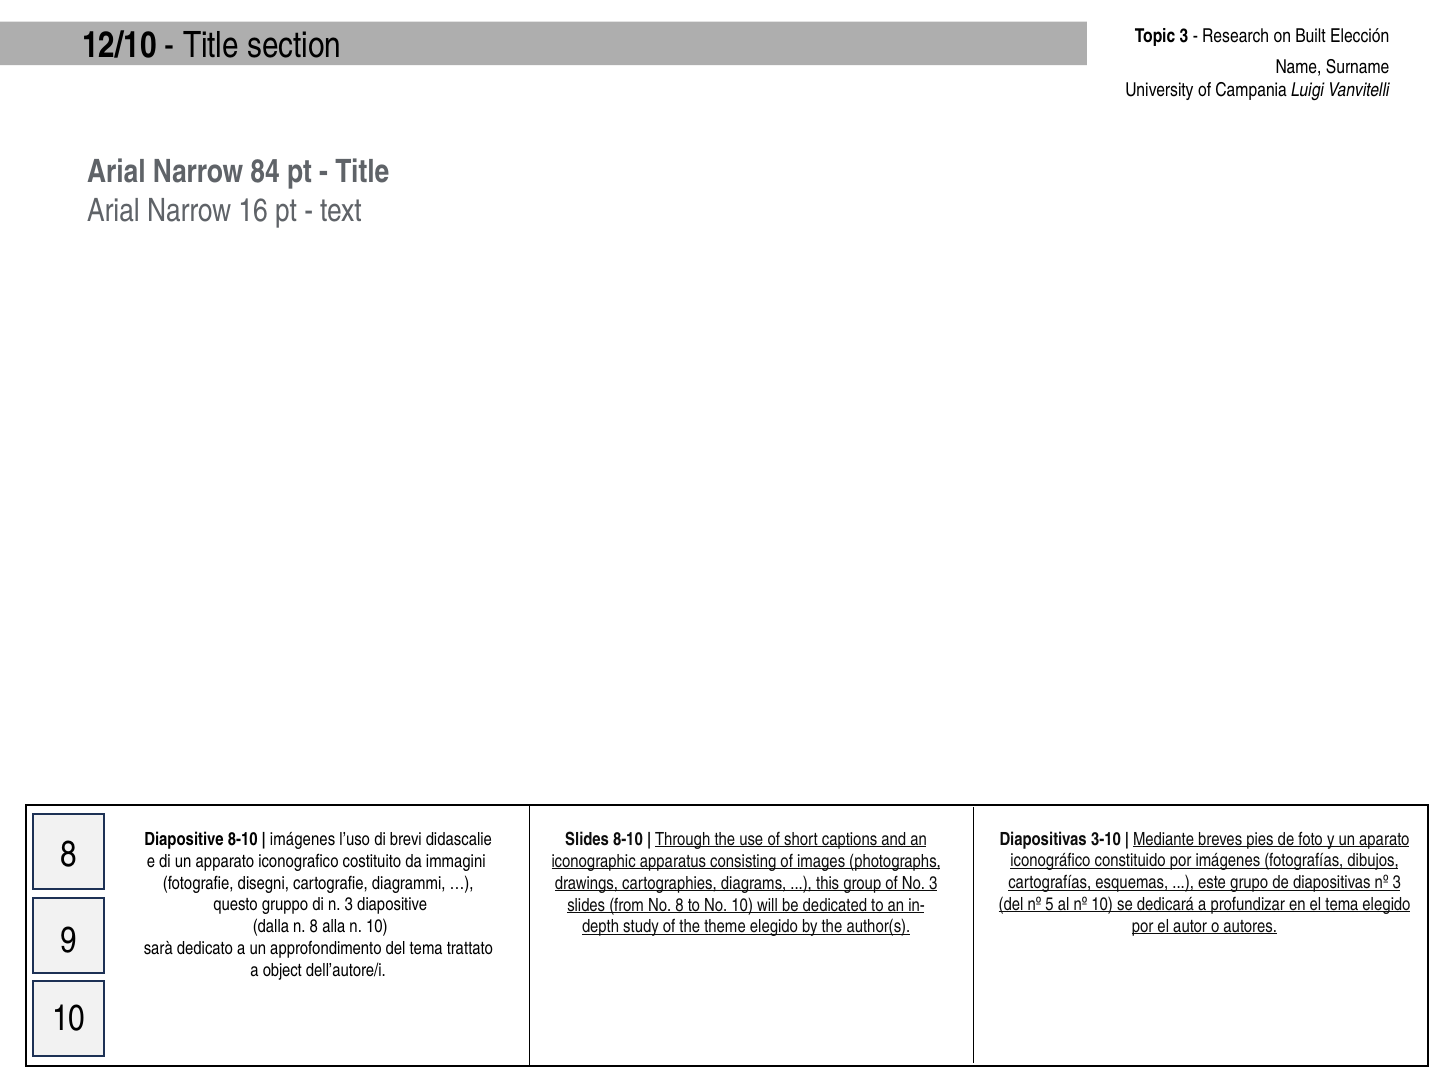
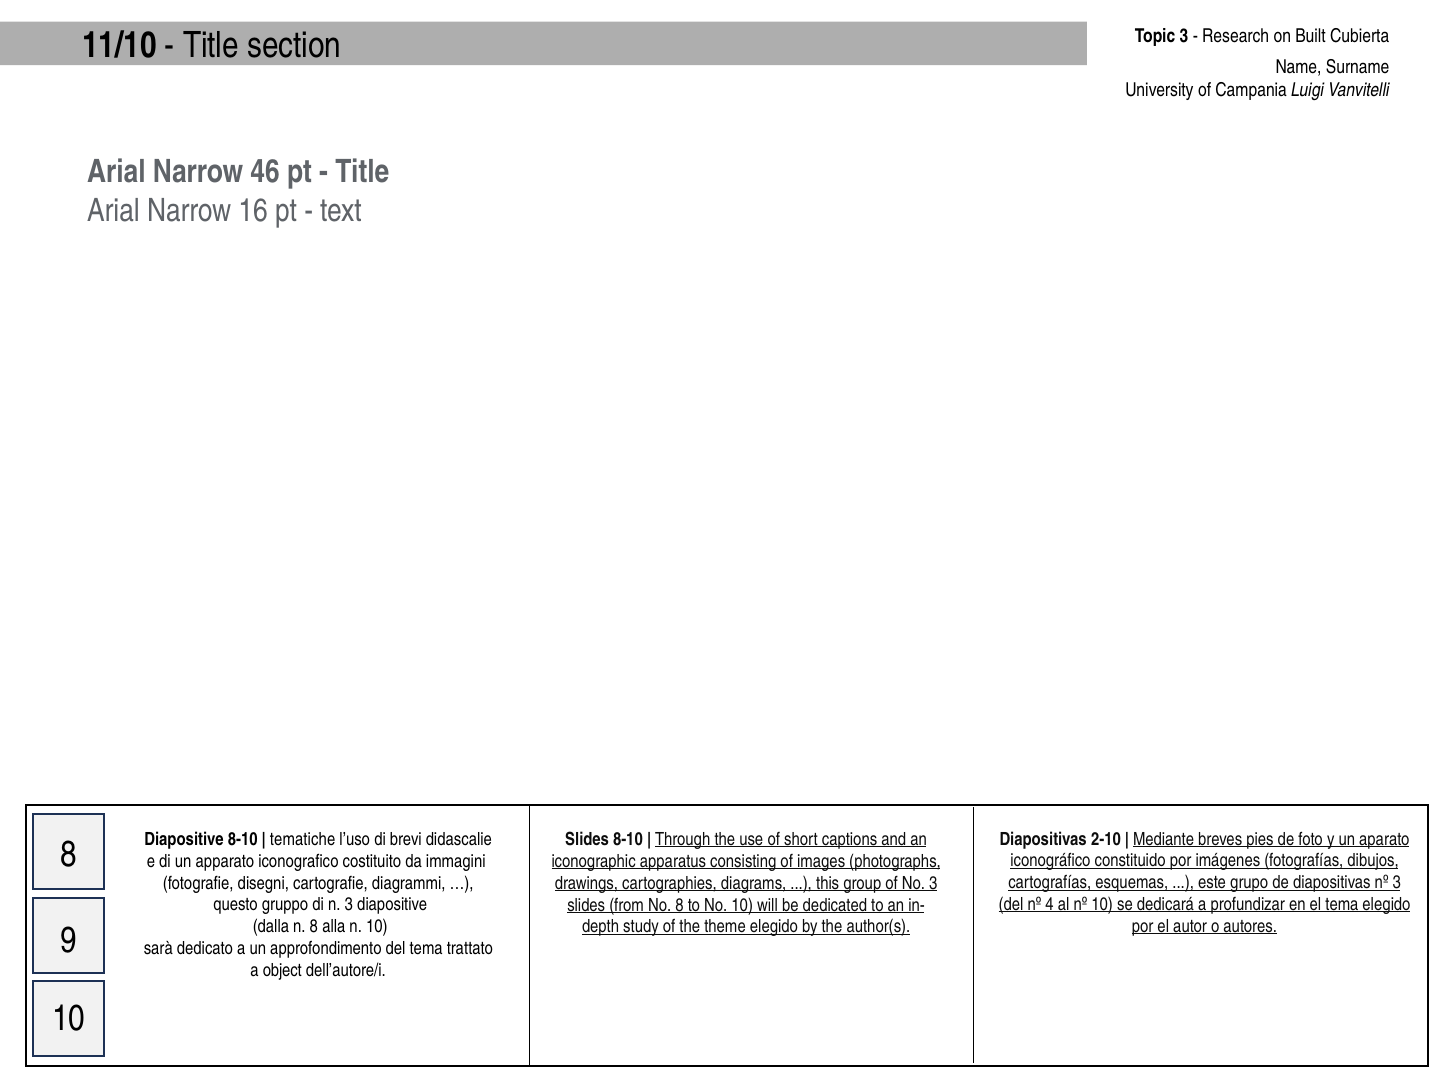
Elección: Elección -> Cubierta
12/10: 12/10 -> 11/10
84: 84 -> 46
3-10: 3-10 -> 2-10
imágenes at (303, 840): imágenes -> tematiche
5: 5 -> 4
